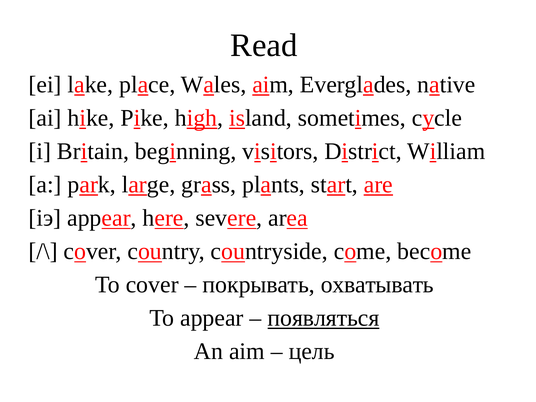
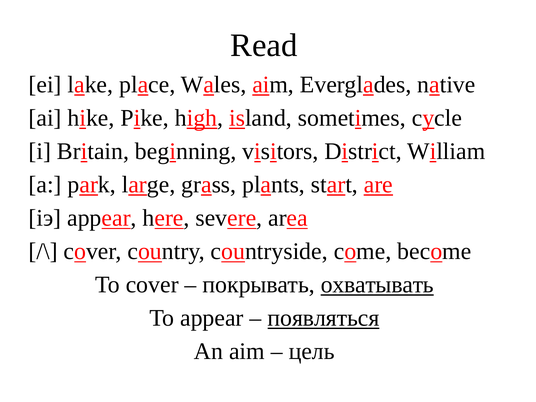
охватывать underline: none -> present
